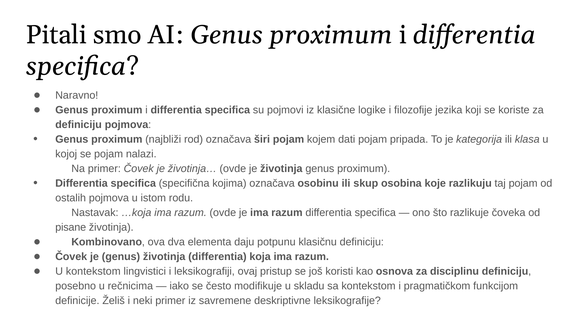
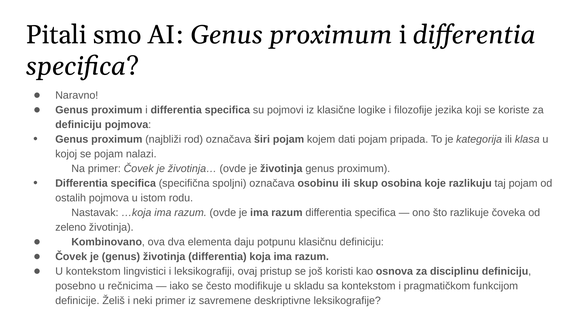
kojima: kojima -> spoljni
pisane: pisane -> zeleno
